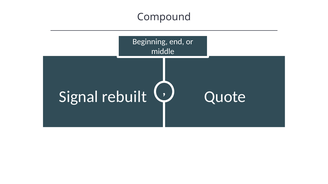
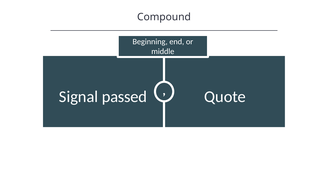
rebuilt: rebuilt -> passed
